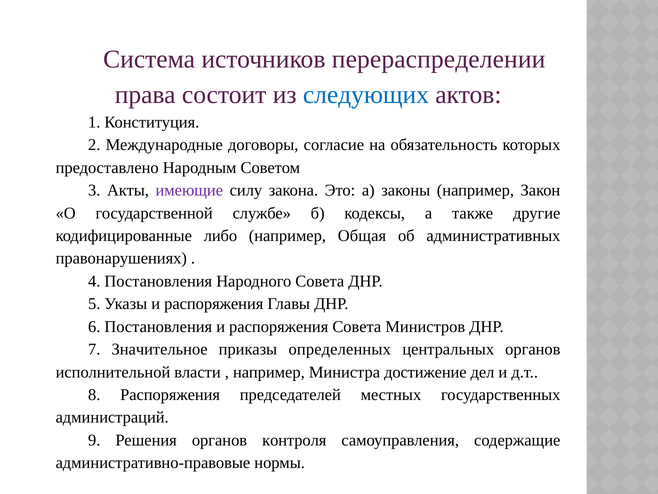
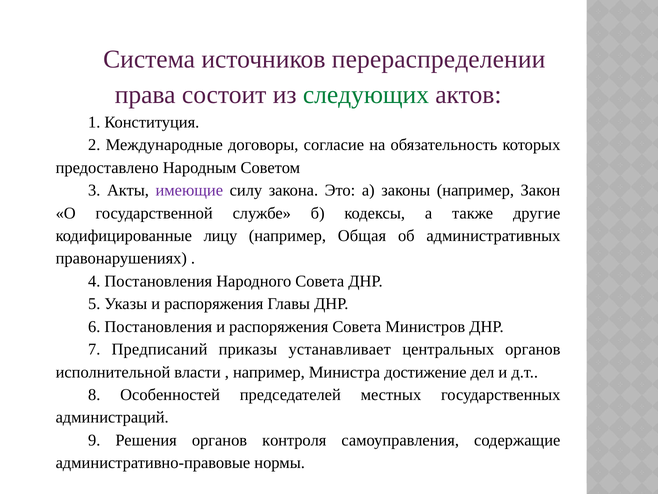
следующих colour: blue -> green
либо: либо -> лицу
Значительное: Значительное -> Предписаний
определенных: определенных -> устанавливает
8 Распоряжения: Распоряжения -> Особенностей
